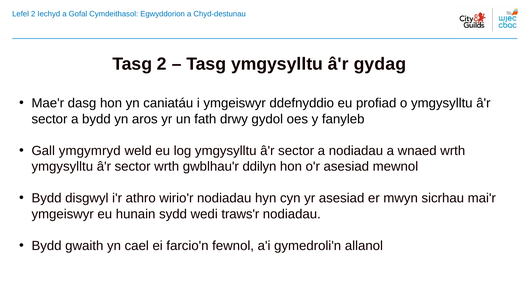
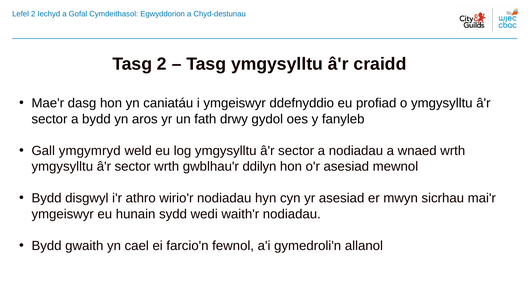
gydag: gydag -> craidd
traws'r: traws'r -> waith'r
